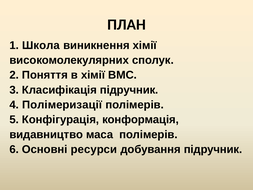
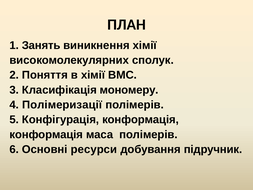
Школа: Школа -> Занять
Класифікація підручник: підручник -> мономеру
видавництво at (46, 134): видавництво -> конформація
